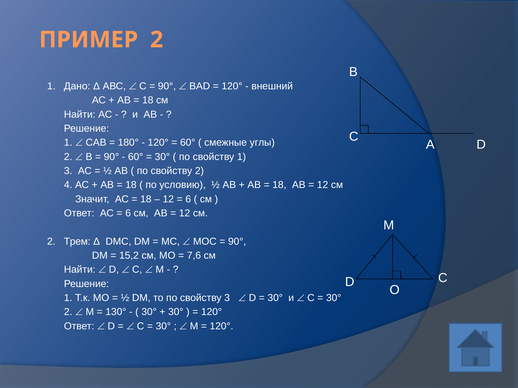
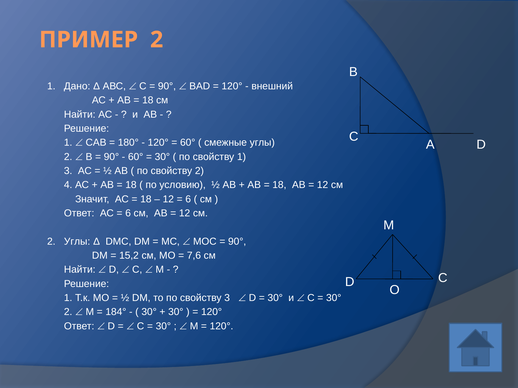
2 Трем: Трем -> Углы
130°: 130° -> 184°
